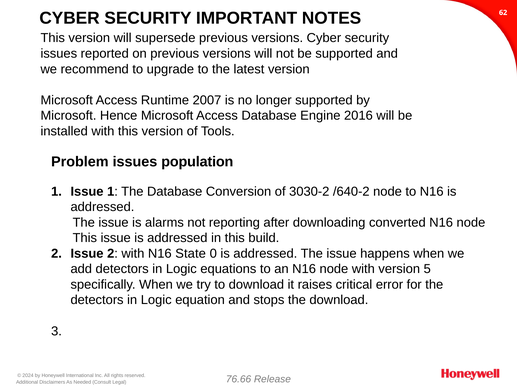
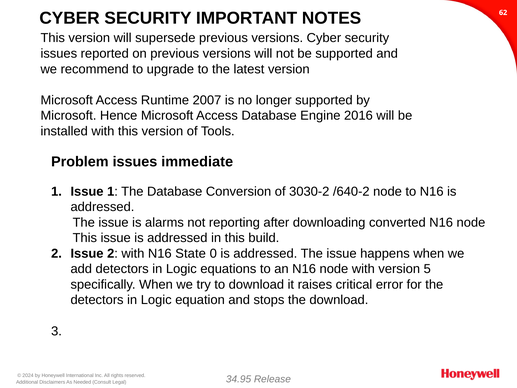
population: population -> immediate
76.66: 76.66 -> 34.95
